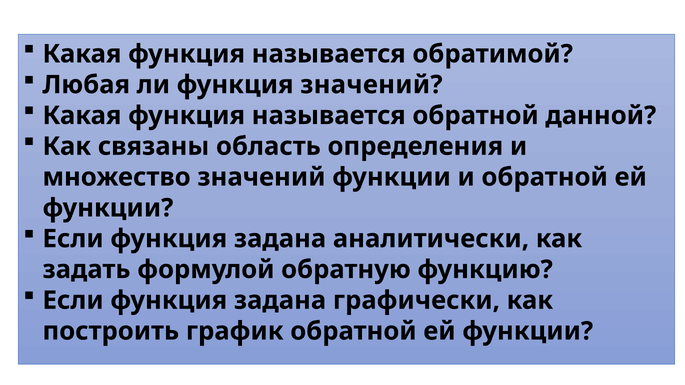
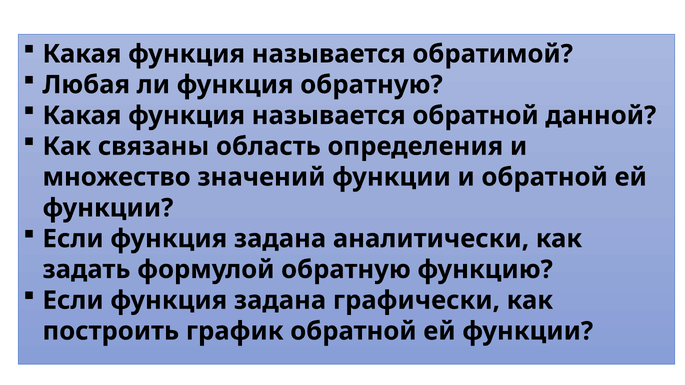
функция значений: значений -> обратную
